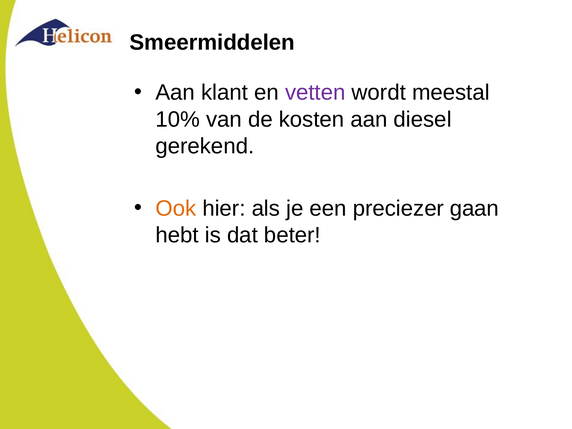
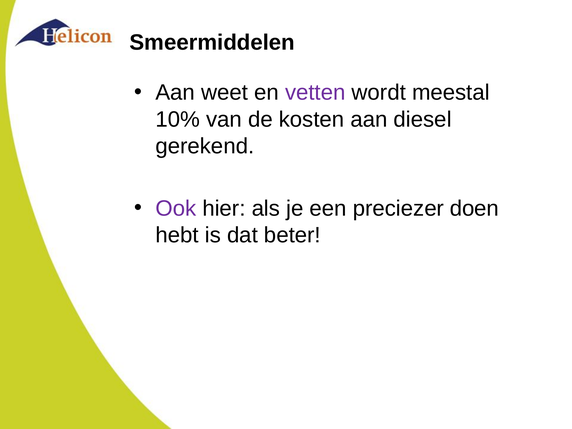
klant: klant -> weet
Ook colour: orange -> purple
gaan: gaan -> doen
